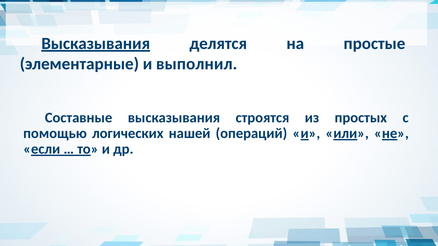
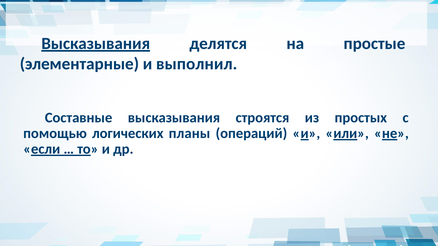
нашей: нашей -> планы
